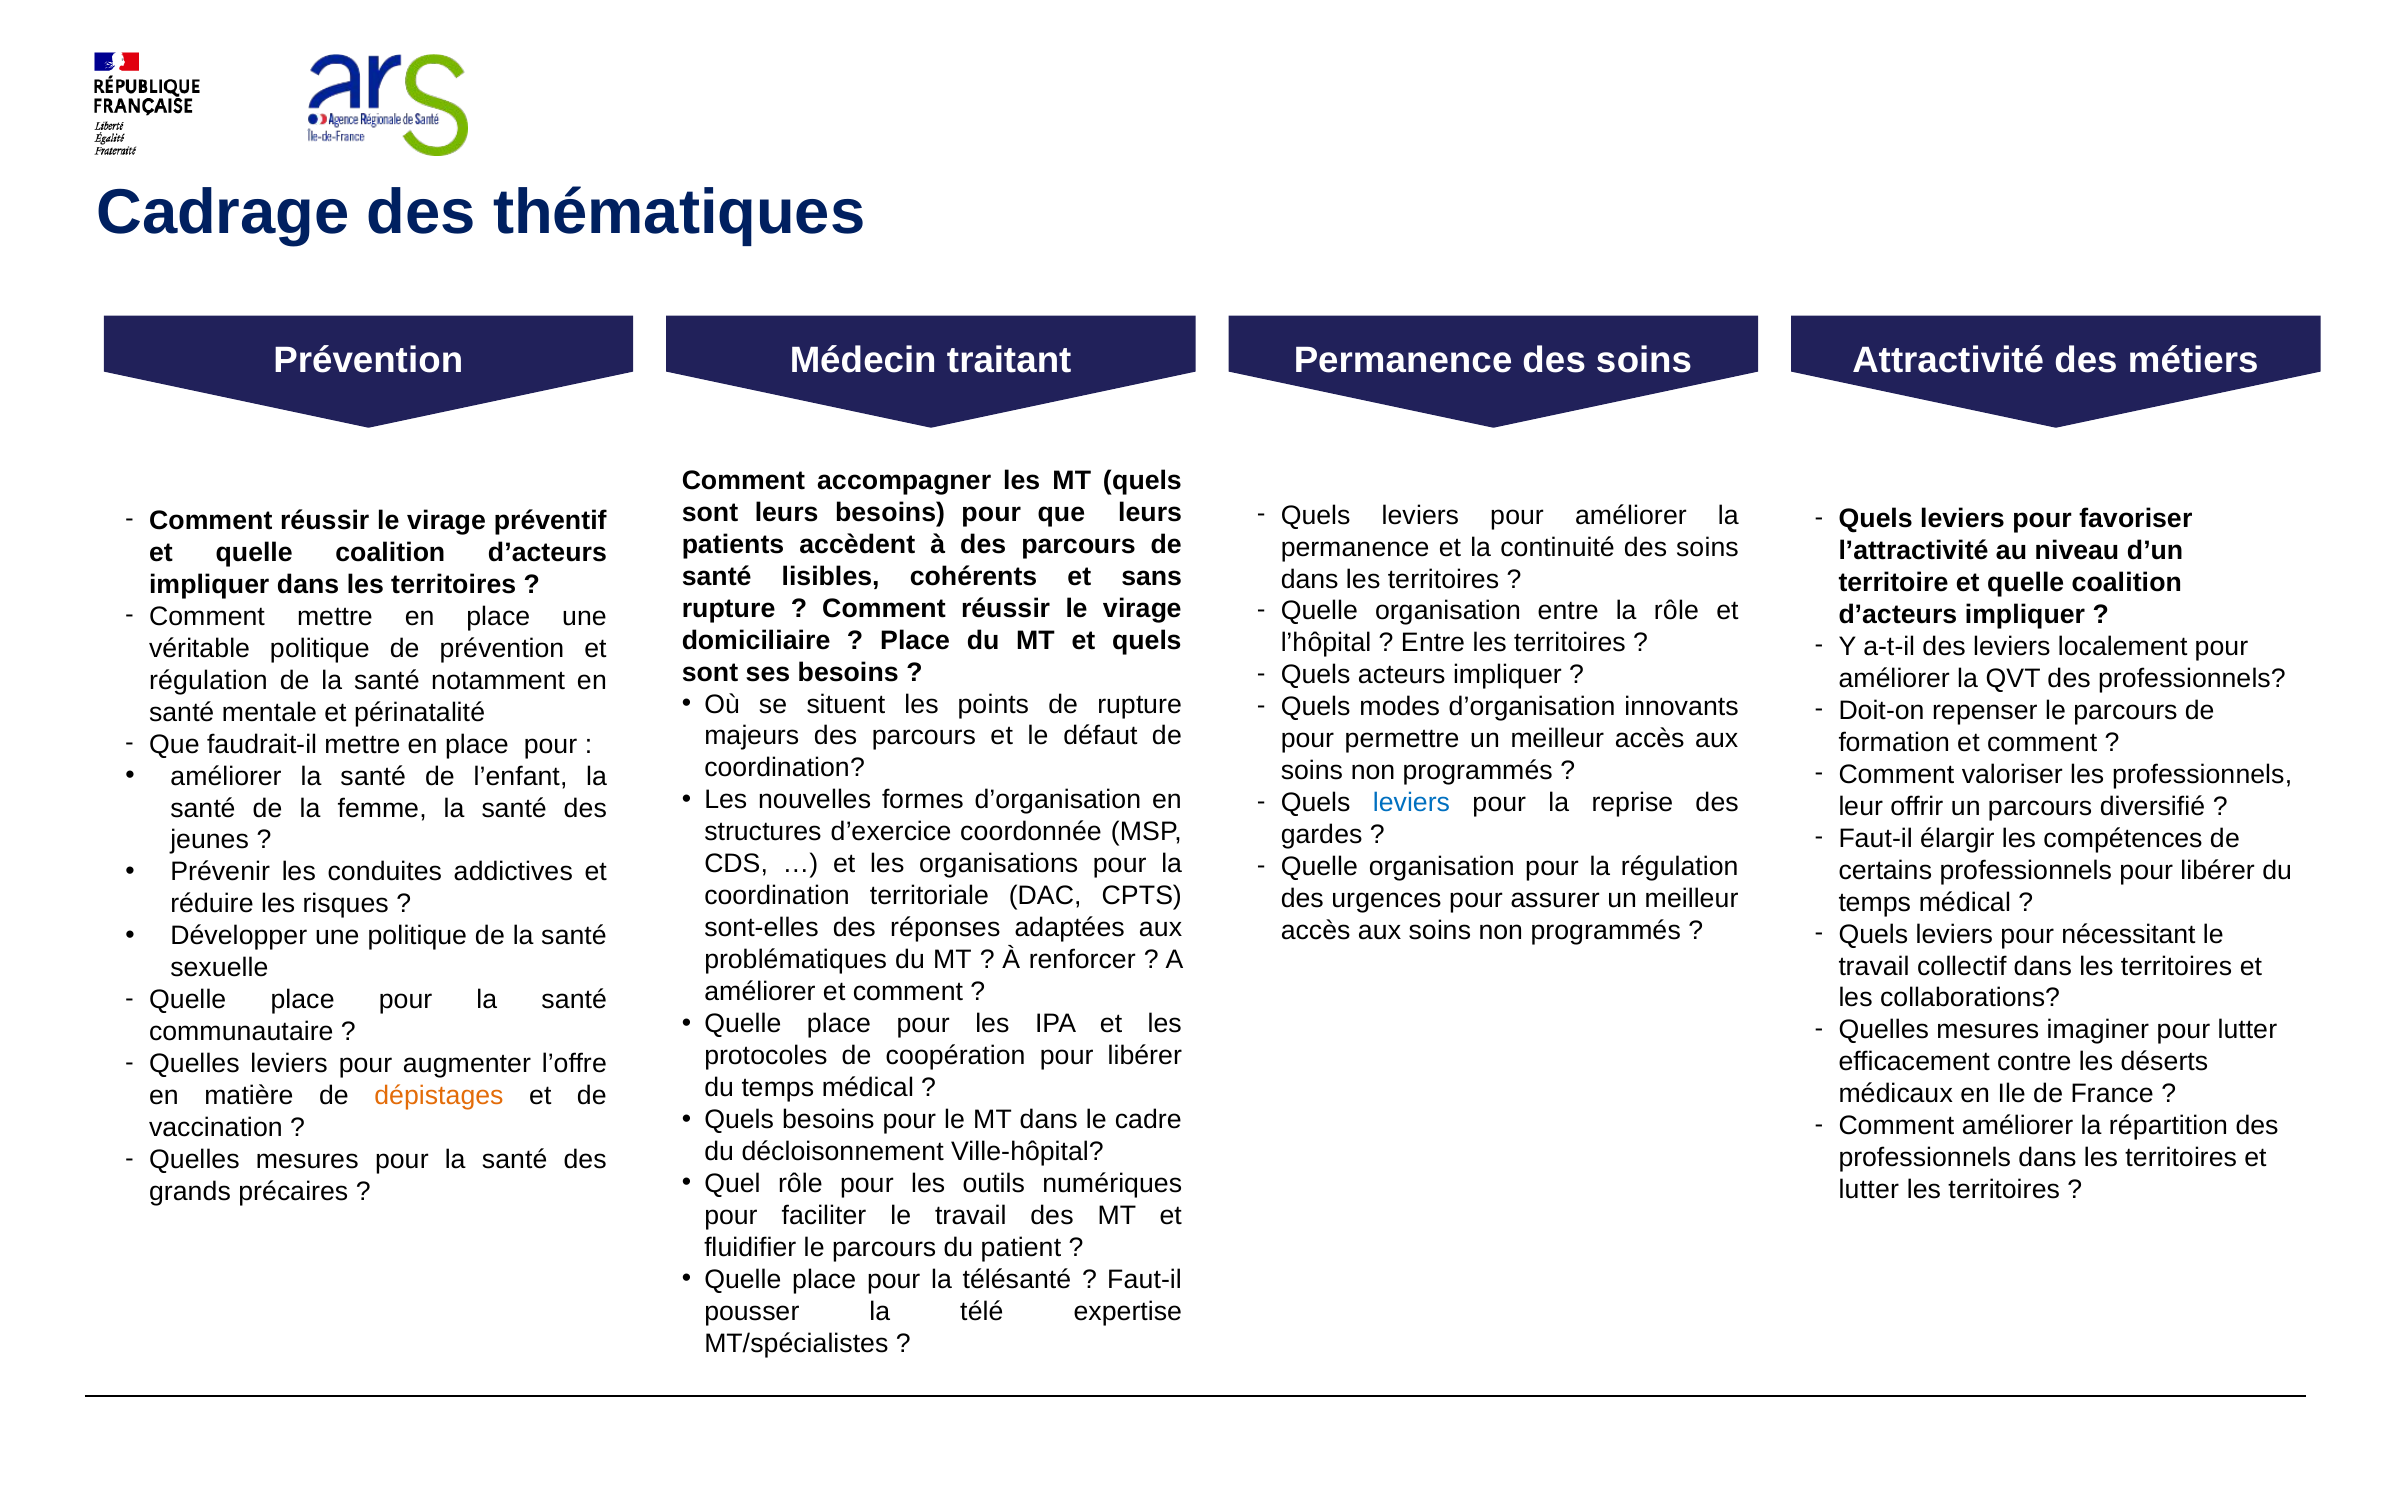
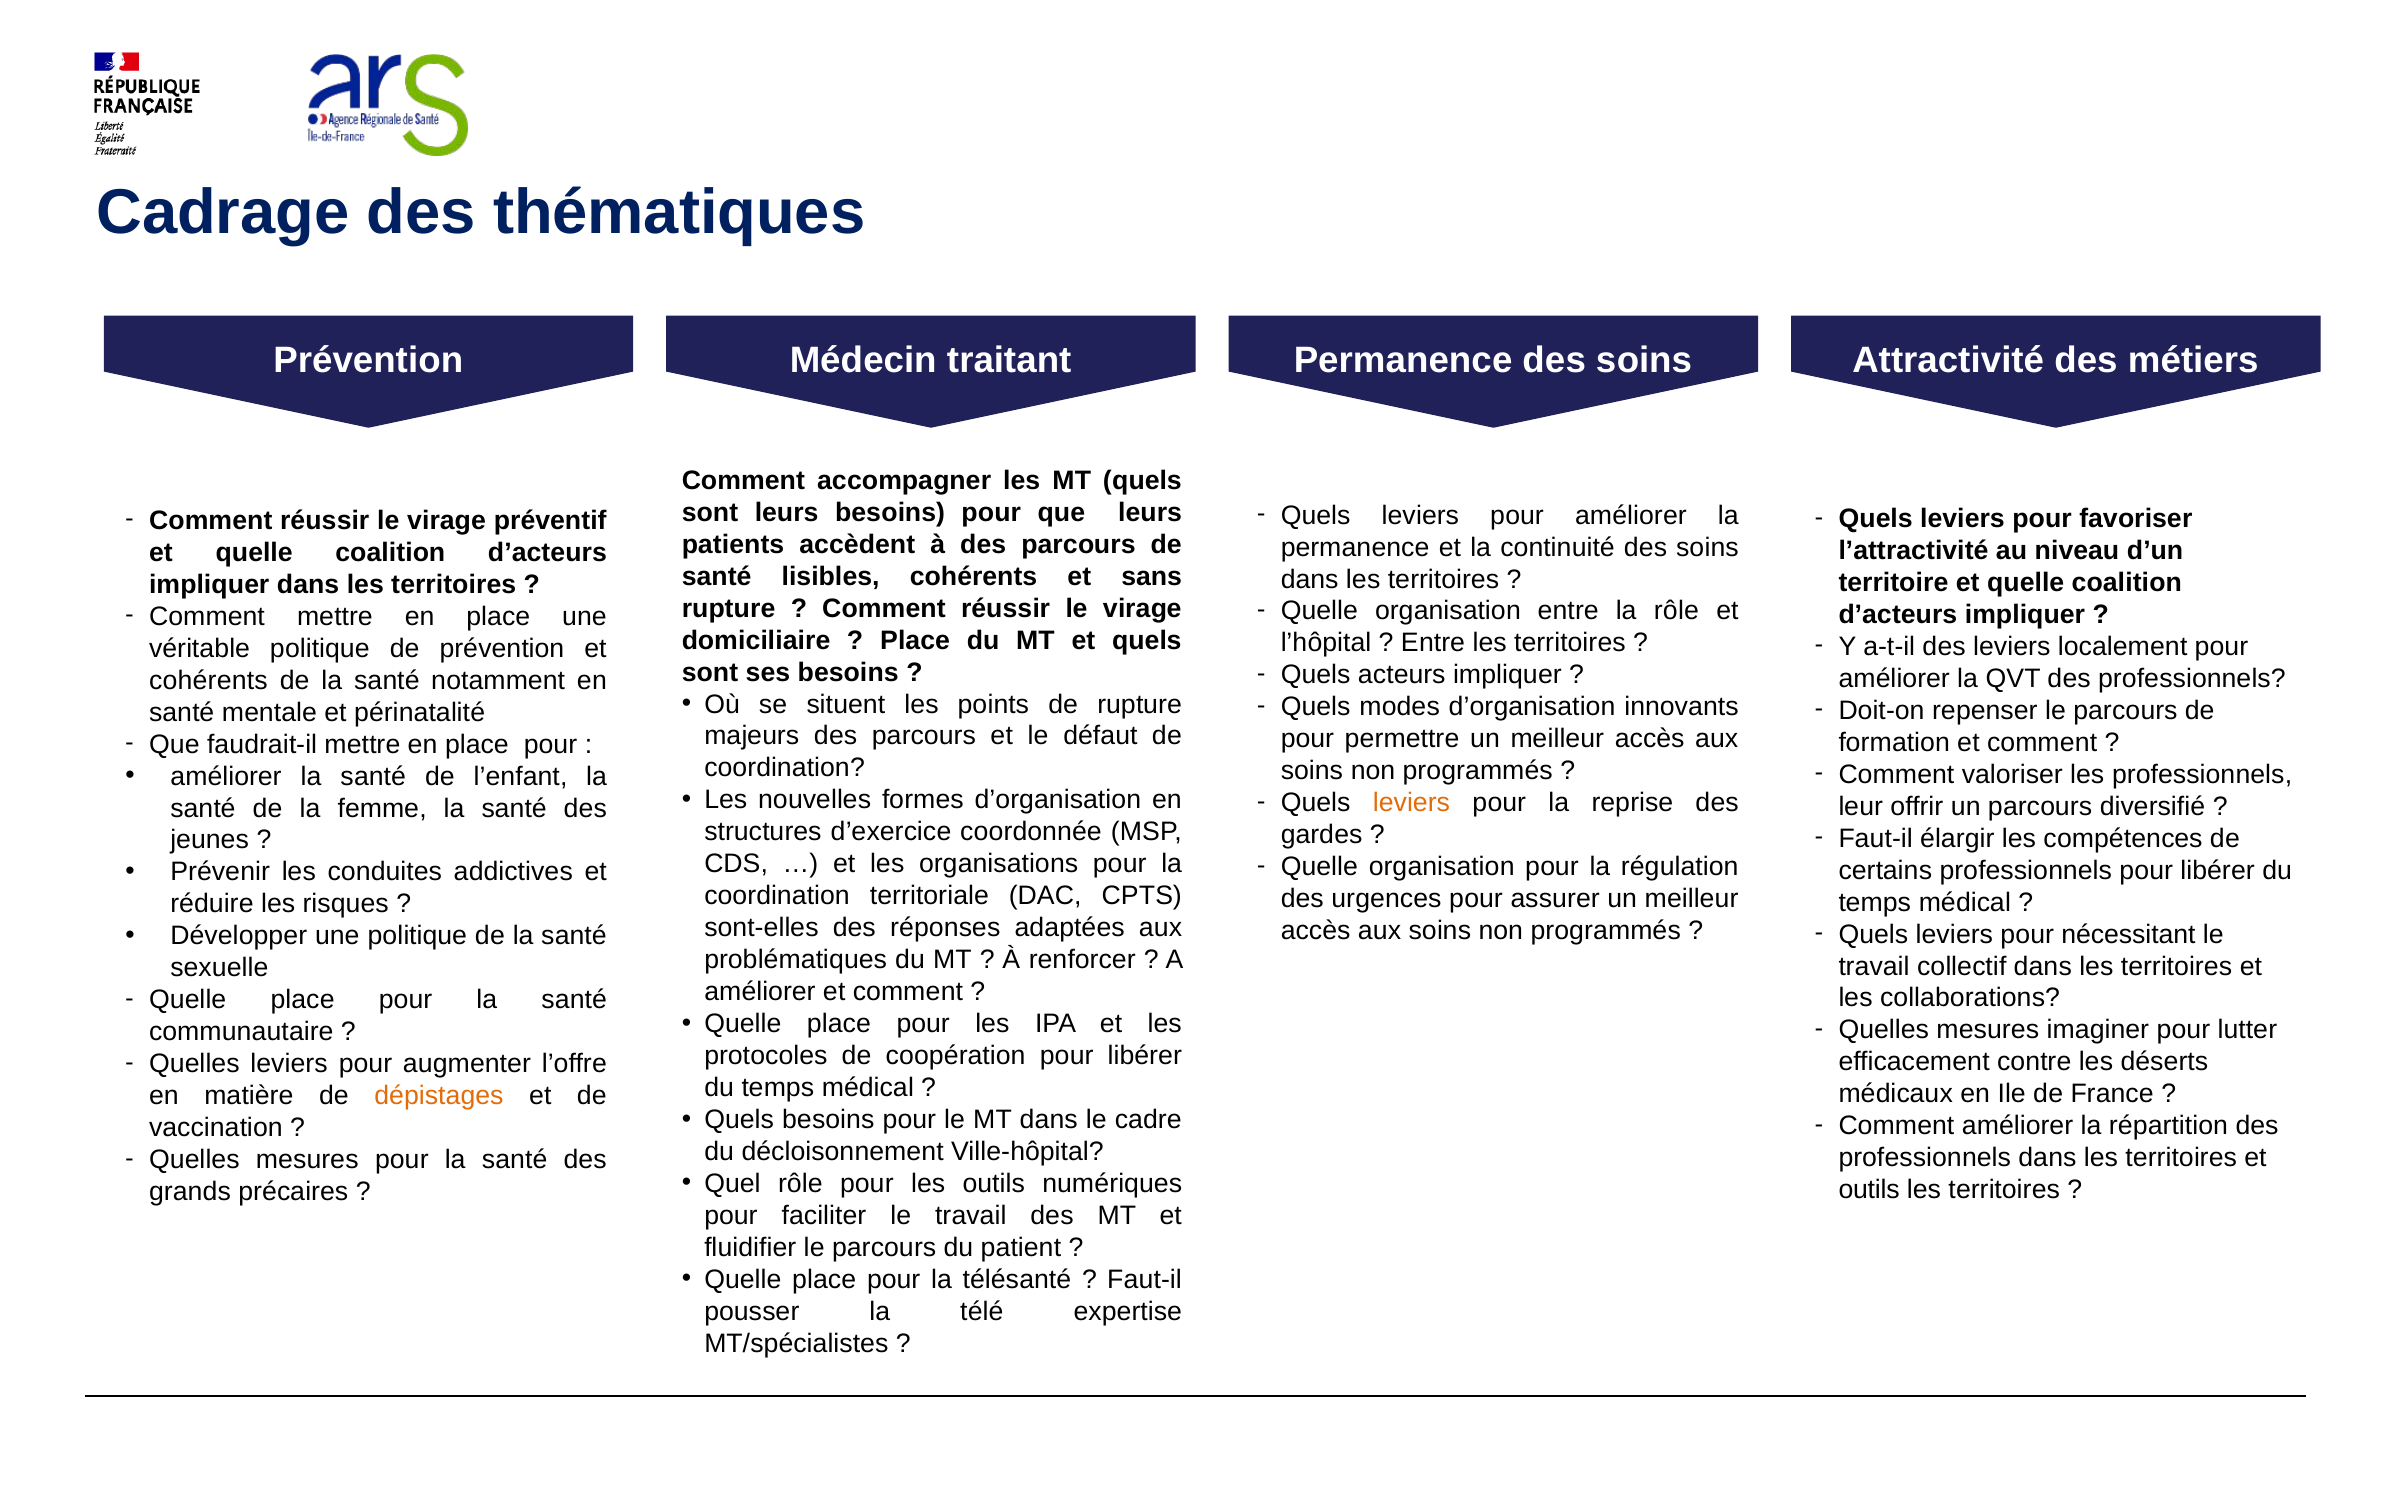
régulation at (208, 680): régulation -> cohérents
leviers at (1411, 803) colour: blue -> orange
lutter at (1869, 1190): lutter -> outils
